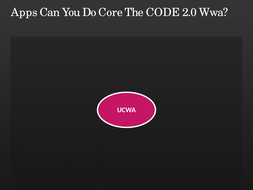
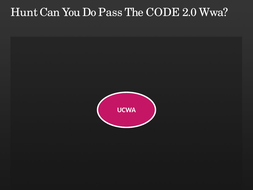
Apps: Apps -> Hunt
Core: Core -> Pass
